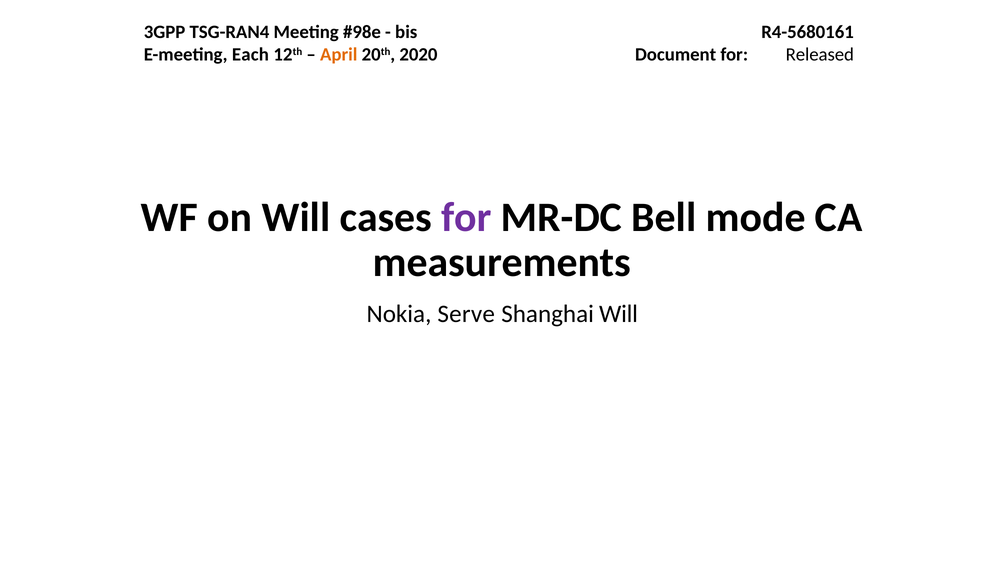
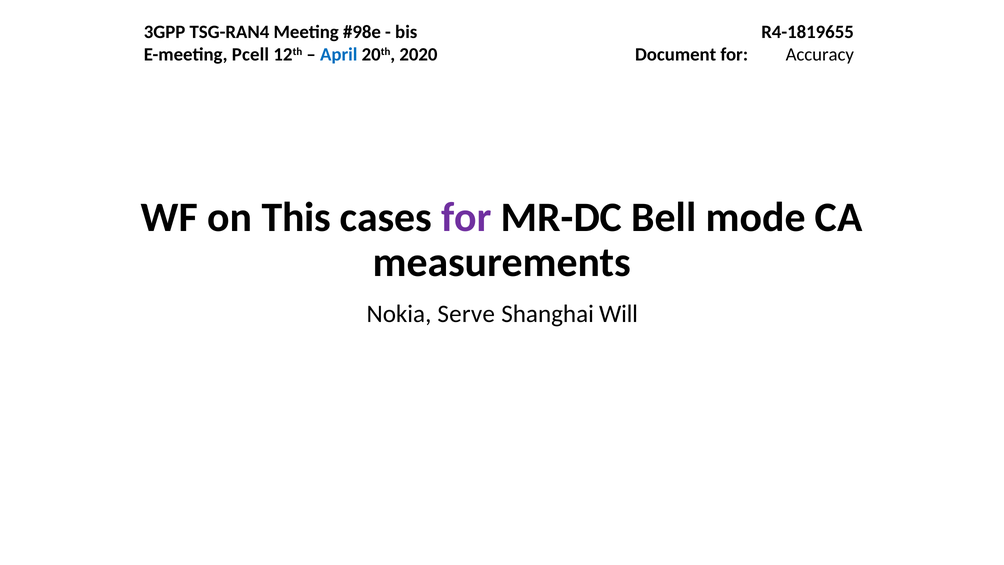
R4-5680161: R4-5680161 -> R4-1819655
Each: Each -> Pcell
April colour: orange -> blue
Released: Released -> Accuracy
on Will: Will -> This
